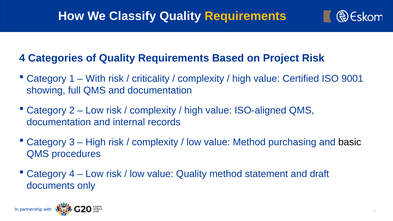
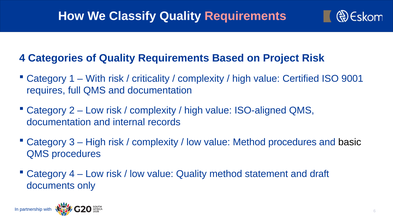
Requirements at (245, 16) colour: yellow -> pink
showing: showing -> requires
Method purchasing: purchasing -> procedures
